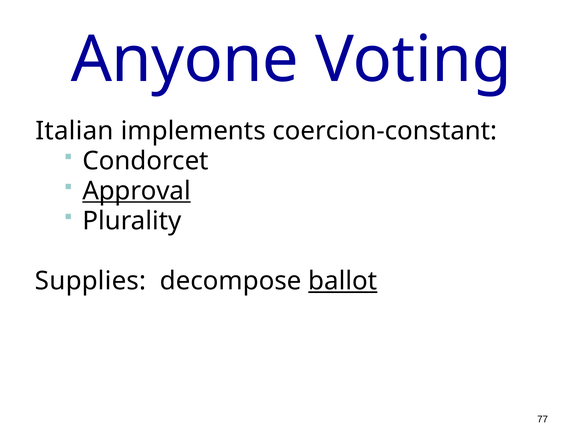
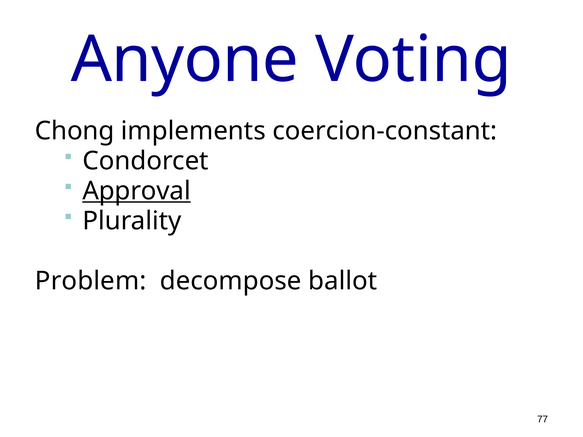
Italian: Italian -> Chong
Supplies: Supplies -> Problem
ballot underline: present -> none
